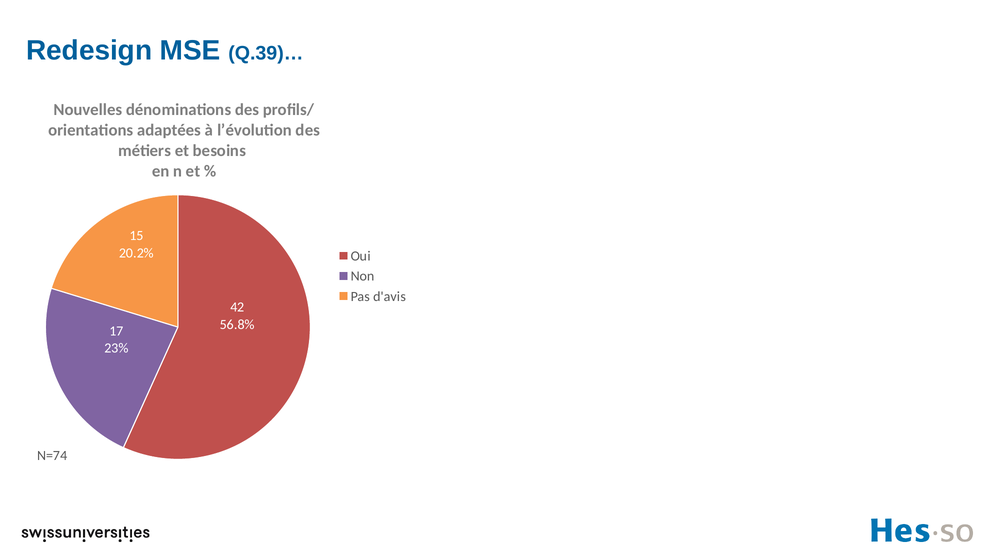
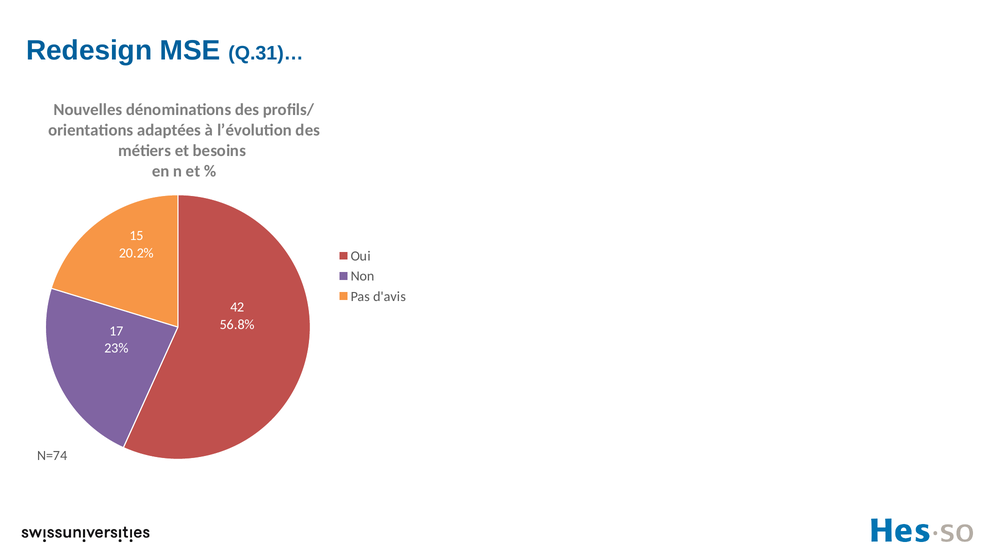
Q.39)…: Q.39)… -> Q.31)…
